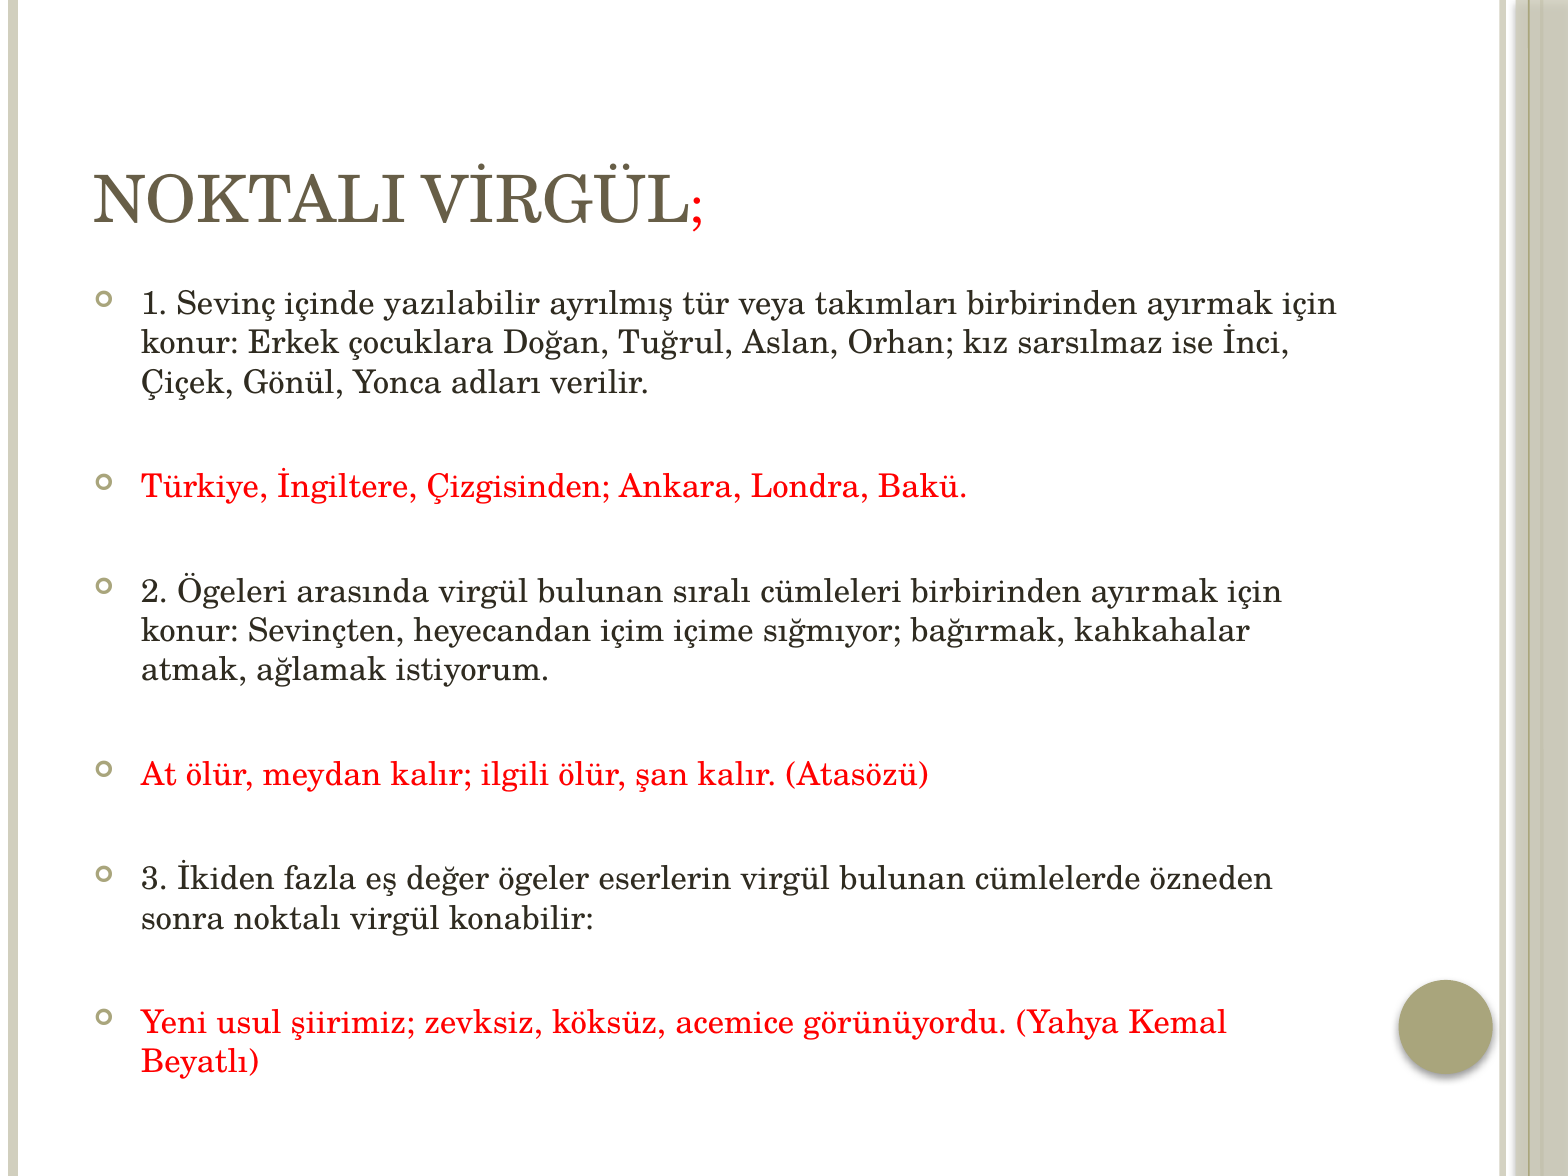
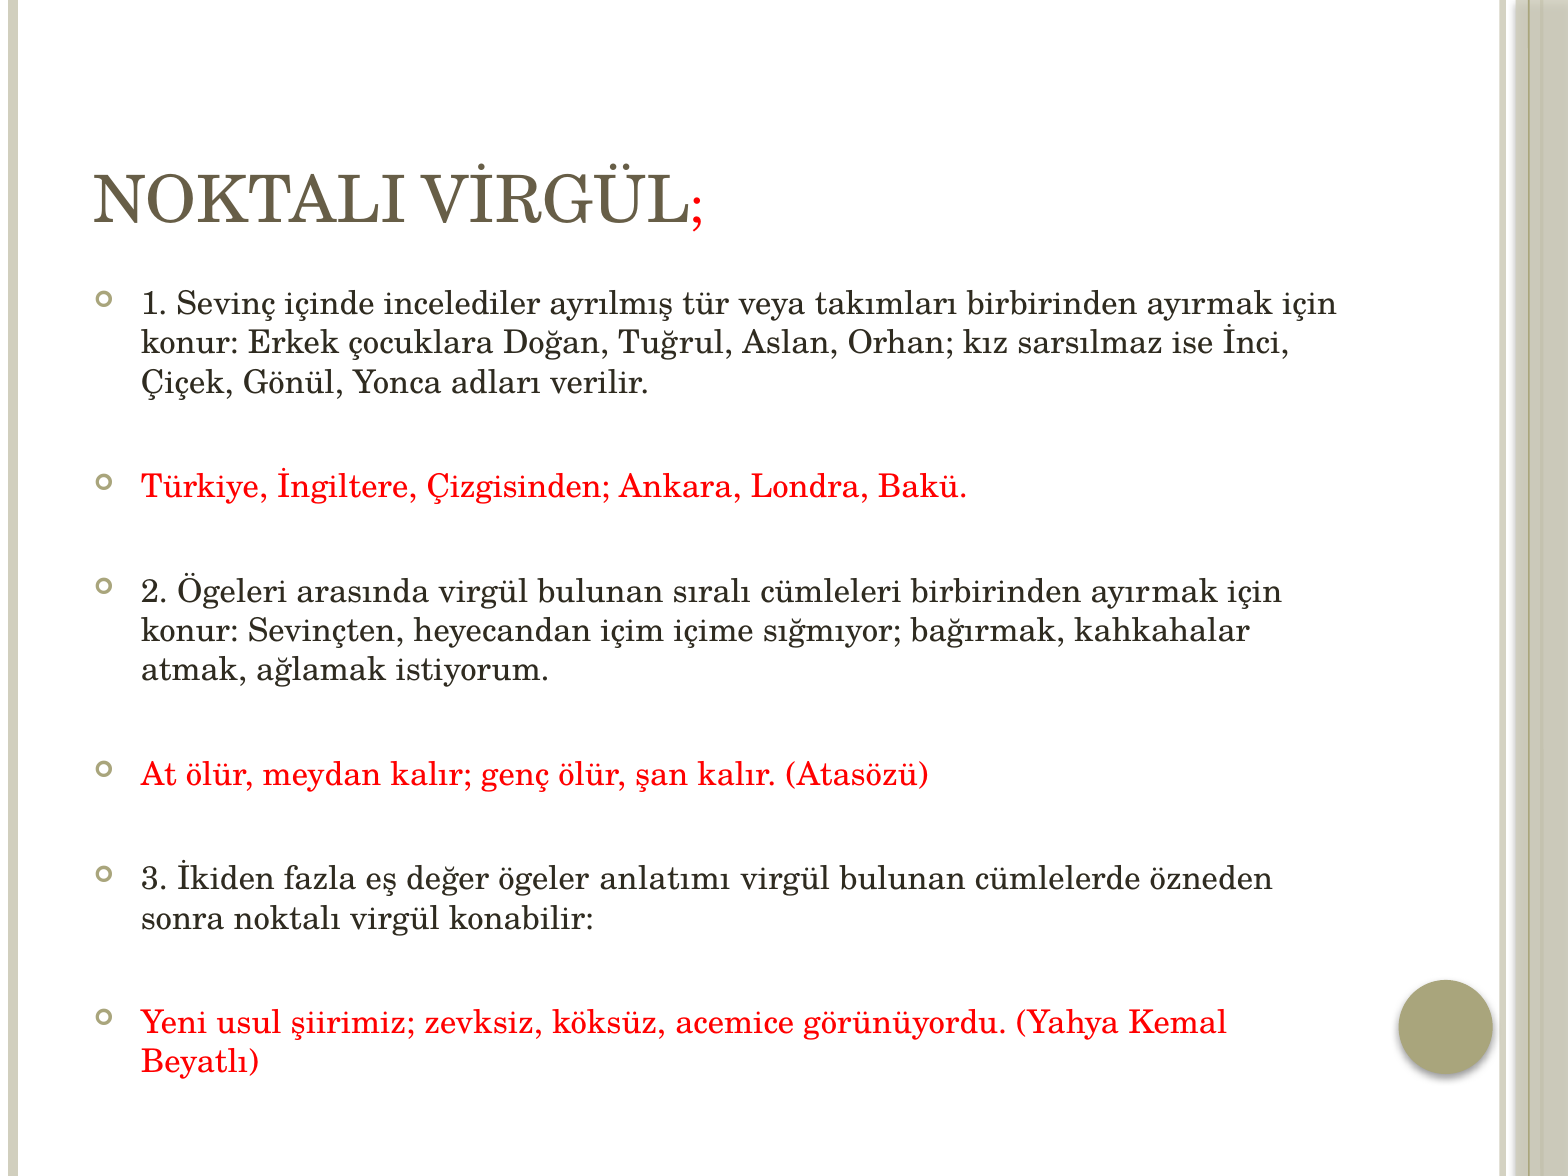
yazılabilir: yazılabilir -> incelediler
ilgili: ilgili -> genç
eserlerin: eserlerin -> anlatımı
